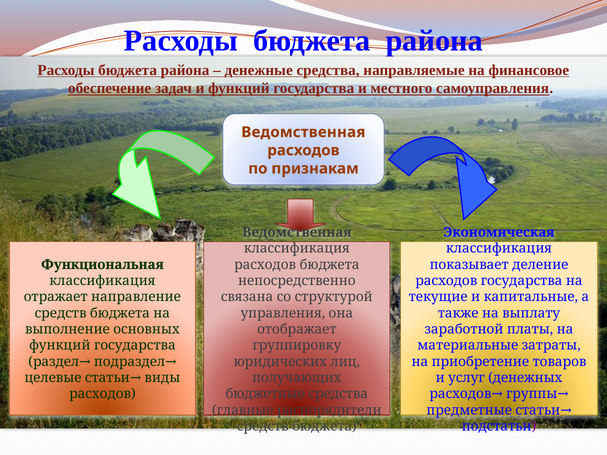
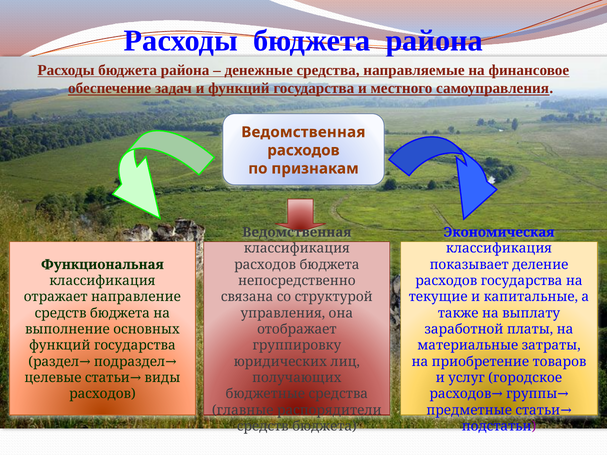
денежных: денежных -> городское
